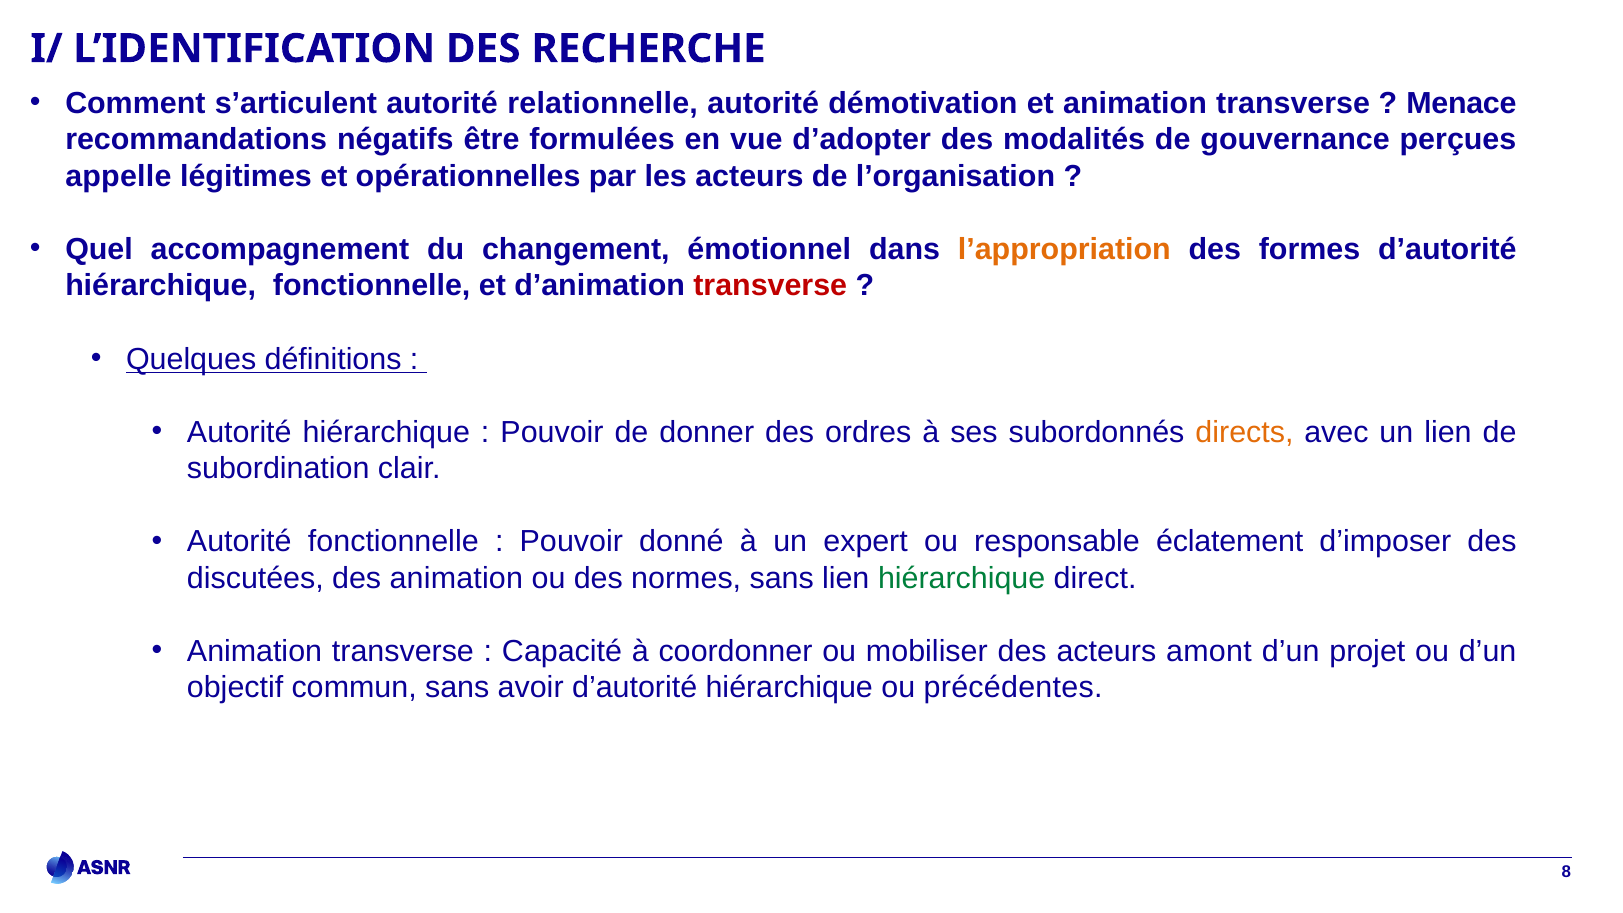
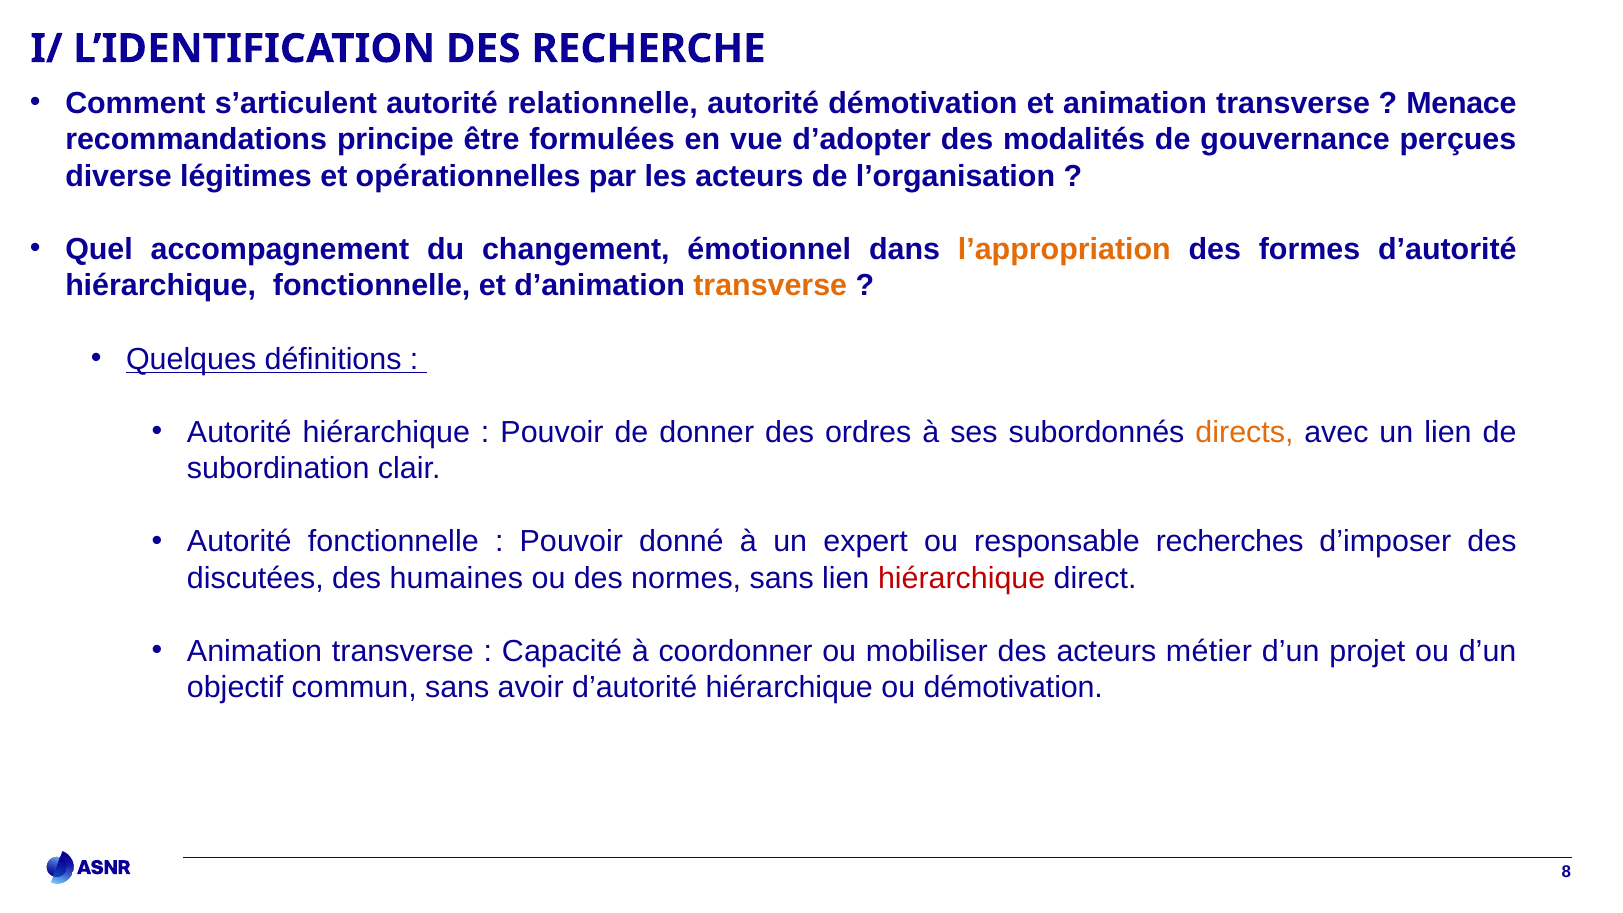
négatifs: négatifs -> principe
appelle: appelle -> diverse
transverse at (770, 286) colour: red -> orange
éclatement: éclatement -> recherches
des animation: animation -> humaines
hiérarchique at (962, 578) colour: green -> red
amont: amont -> métier
ou précédentes: précédentes -> démotivation
